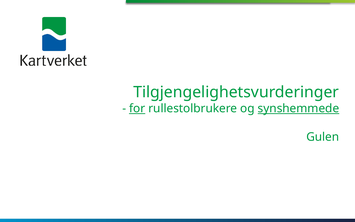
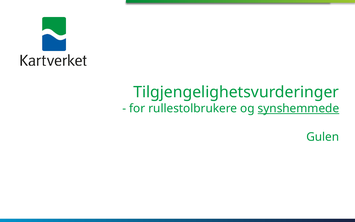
for underline: present -> none
